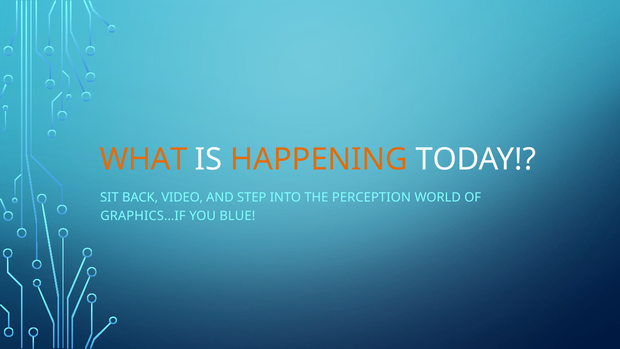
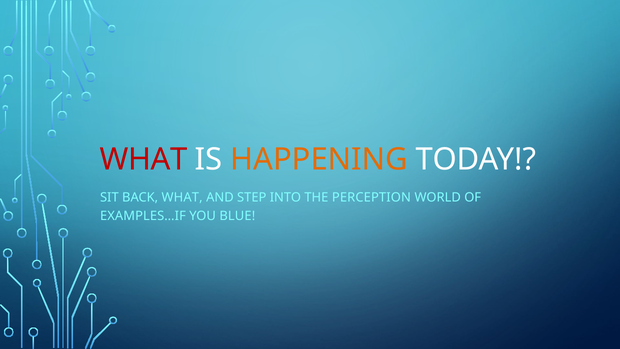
WHAT at (144, 159) colour: orange -> red
BACK VIDEO: VIDEO -> WHAT
GRAPHICS…IF: GRAPHICS…IF -> EXAMPLES…IF
